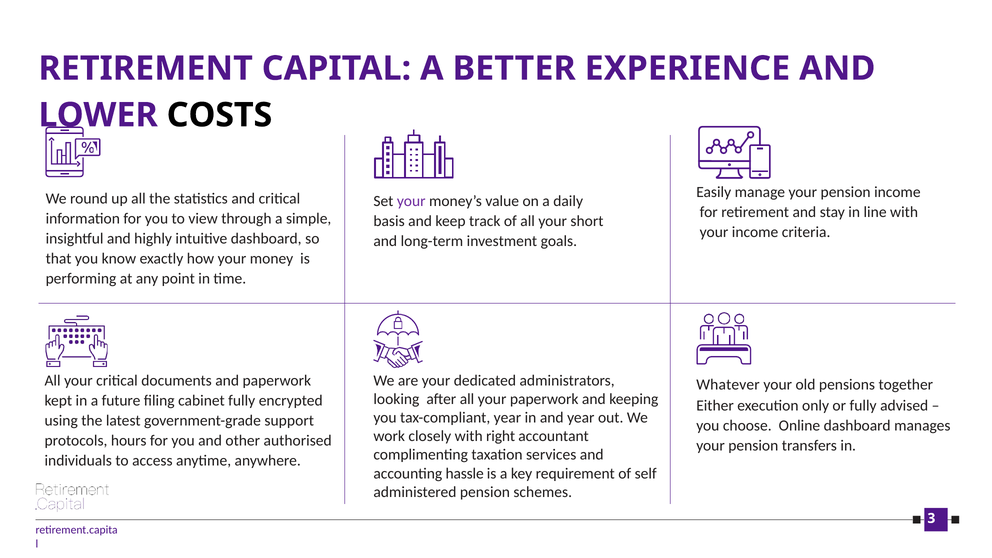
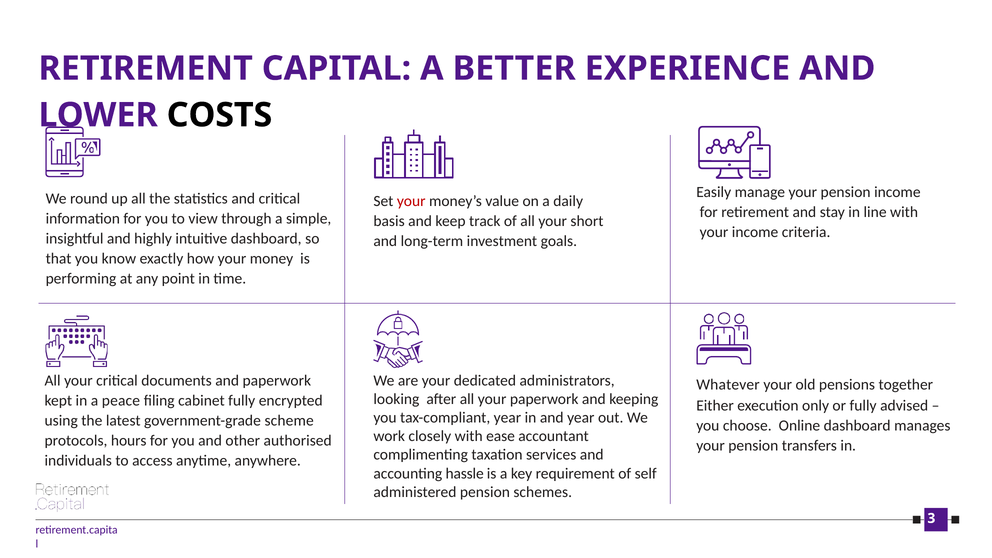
your at (411, 201) colour: purple -> red
future: future -> peace
support: support -> scheme
right: right -> ease
